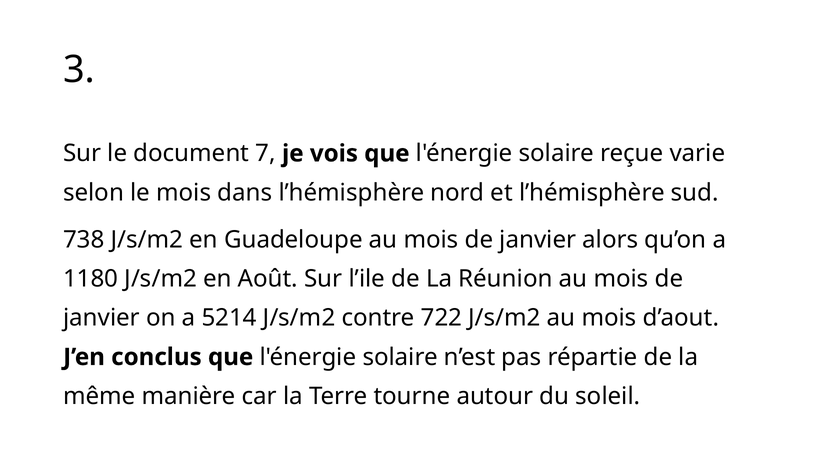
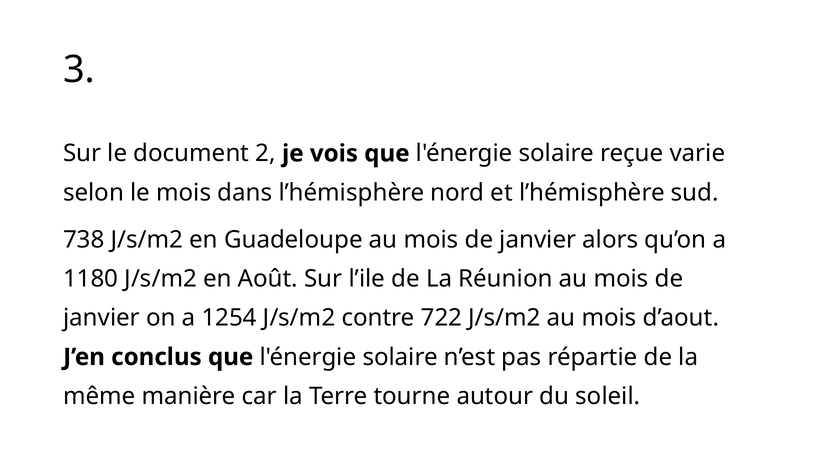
7: 7 -> 2
5214: 5214 -> 1254
